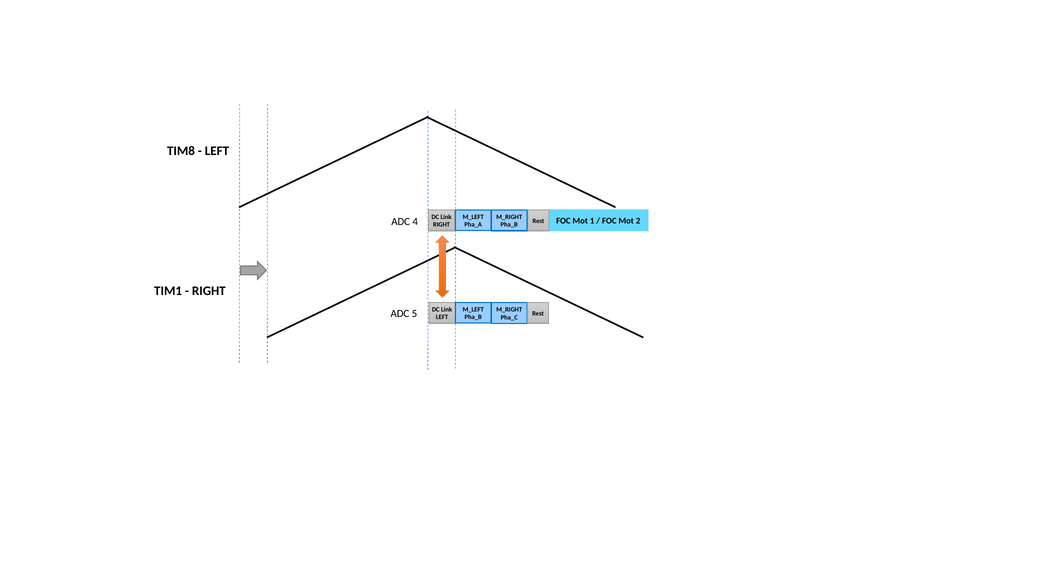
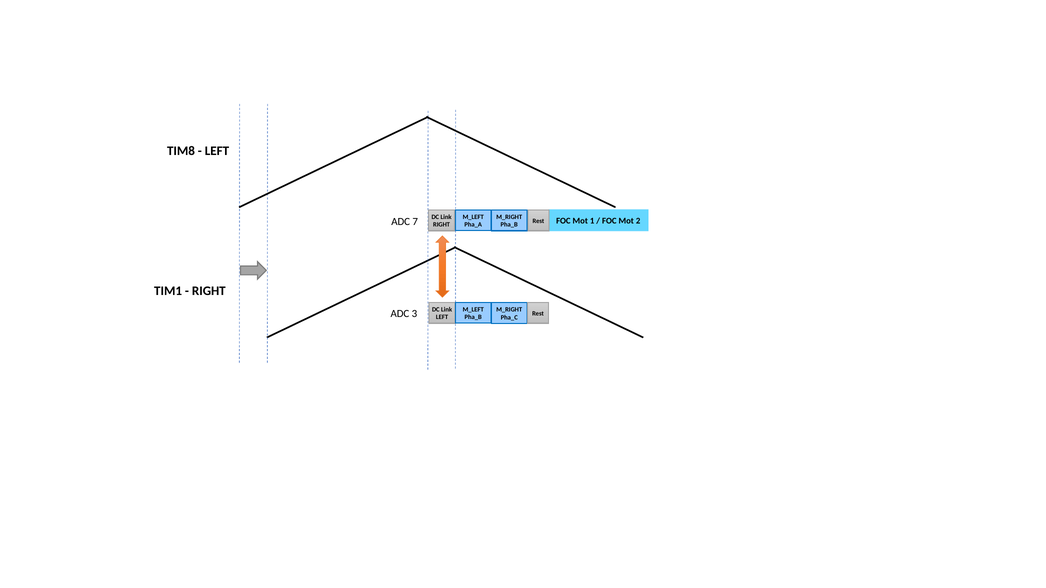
4: 4 -> 7
5: 5 -> 3
